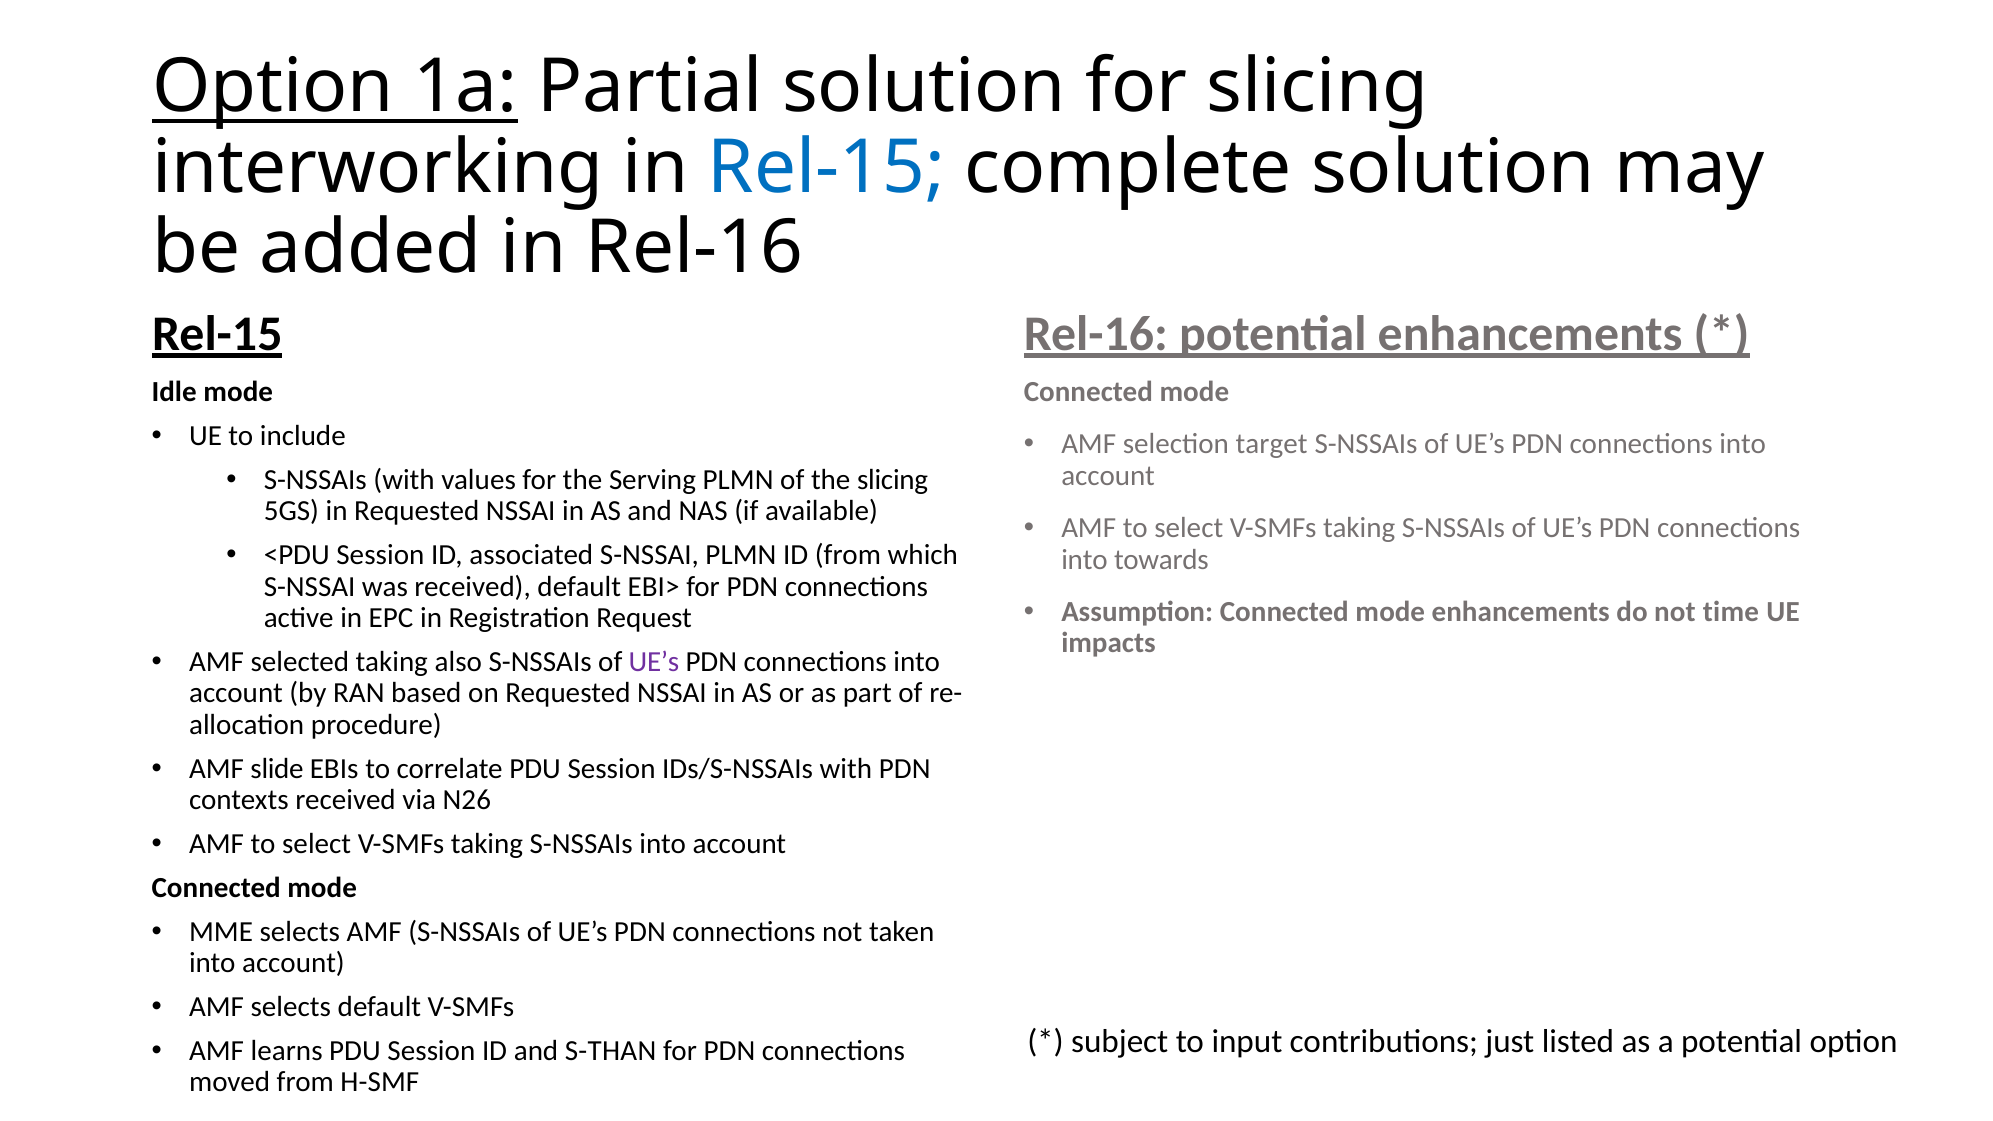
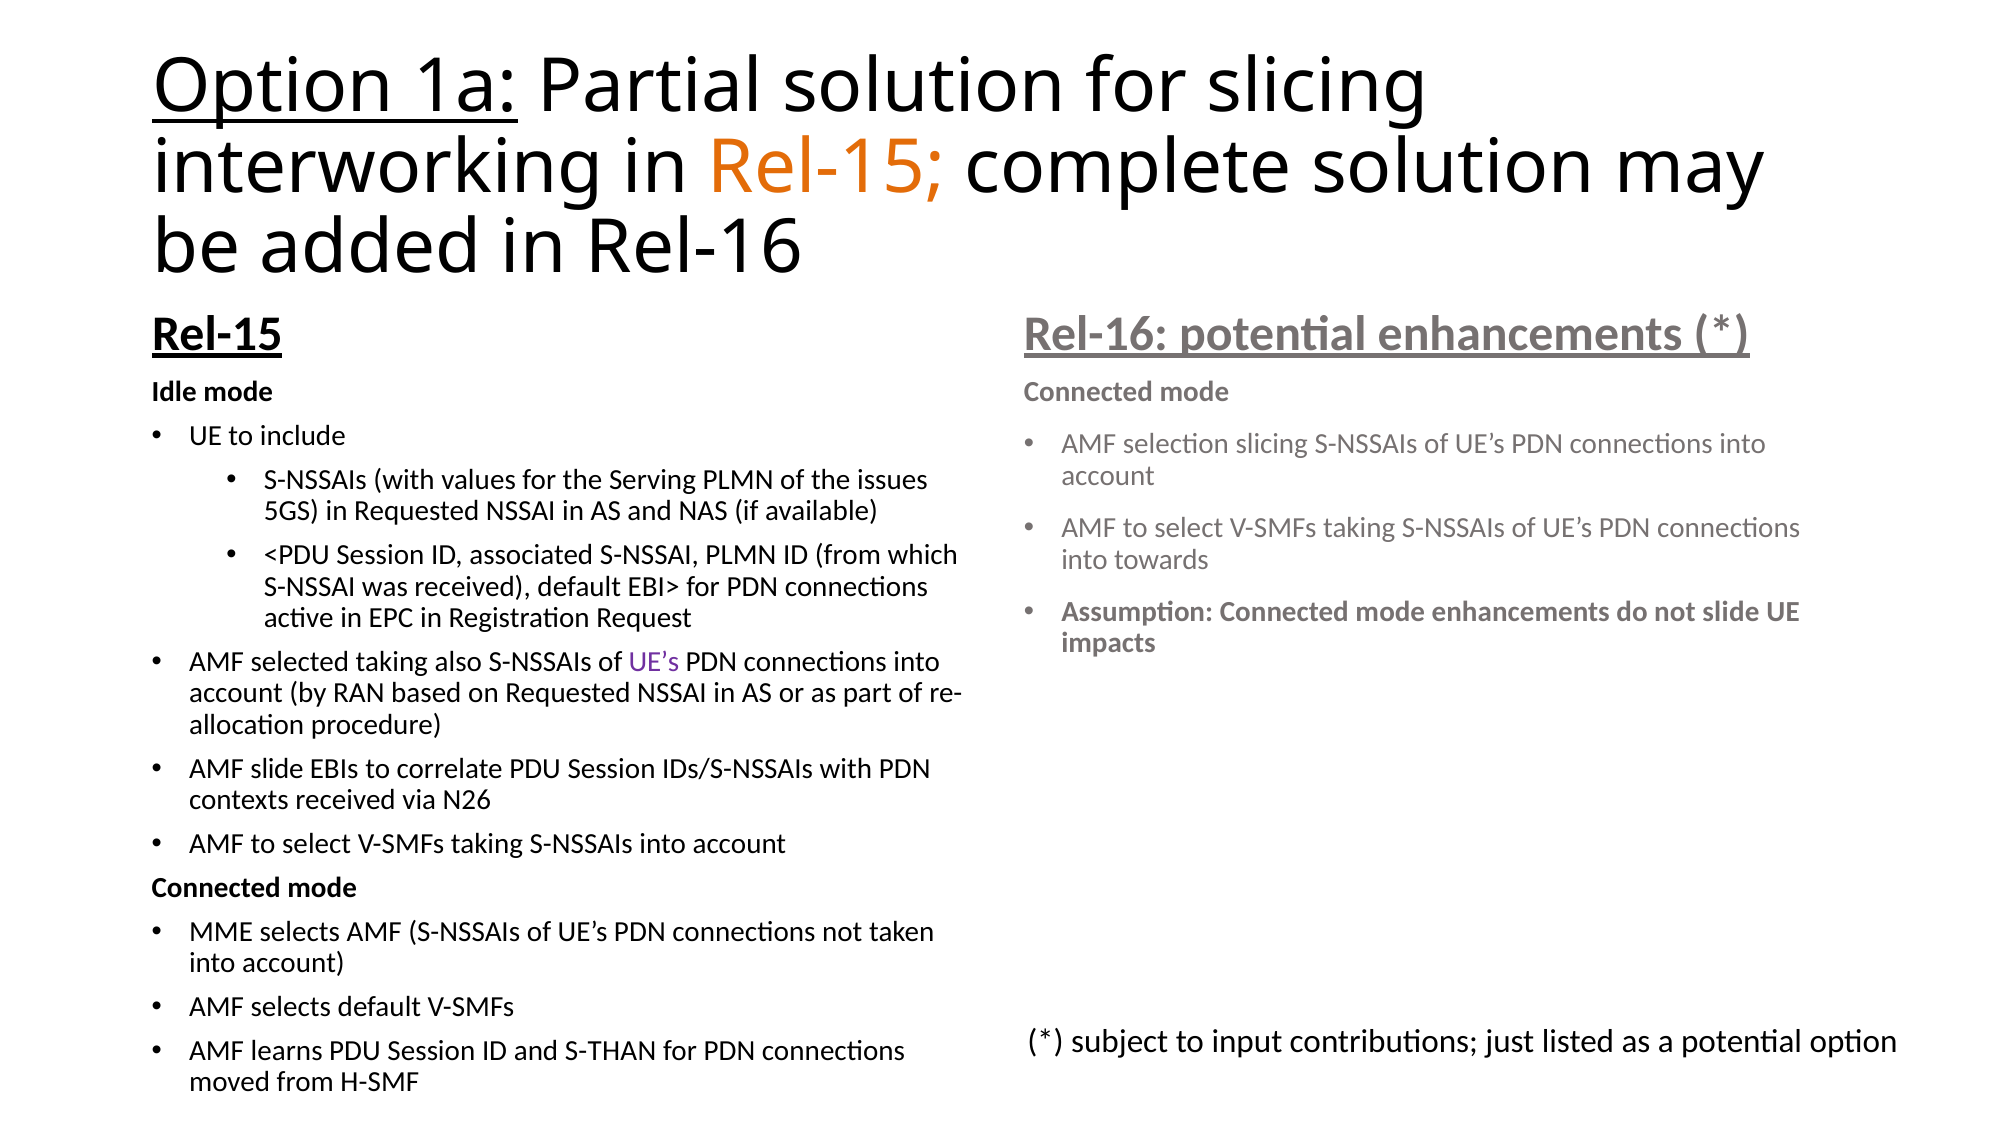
Rel-15 at (826, 167) colour: blue -> orange
selection target: target -> slicing
the slicing: slicing -> issues
not time: time -> slide
